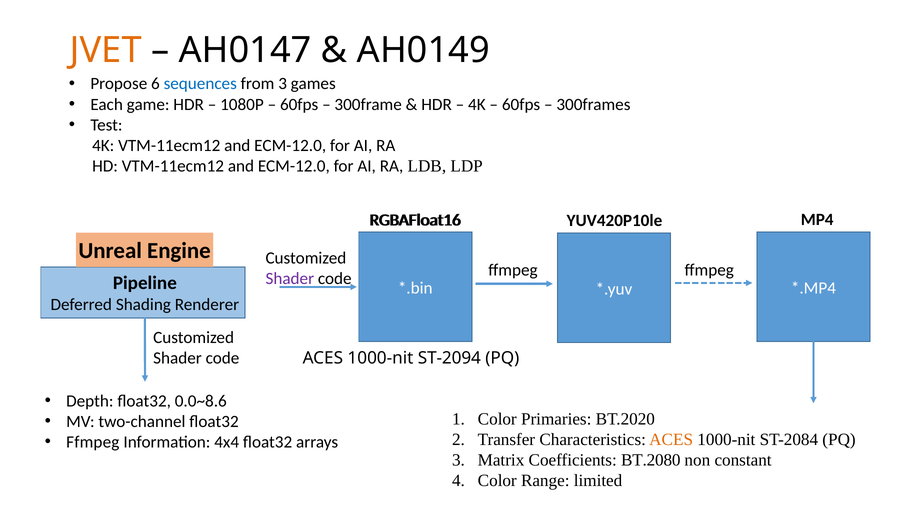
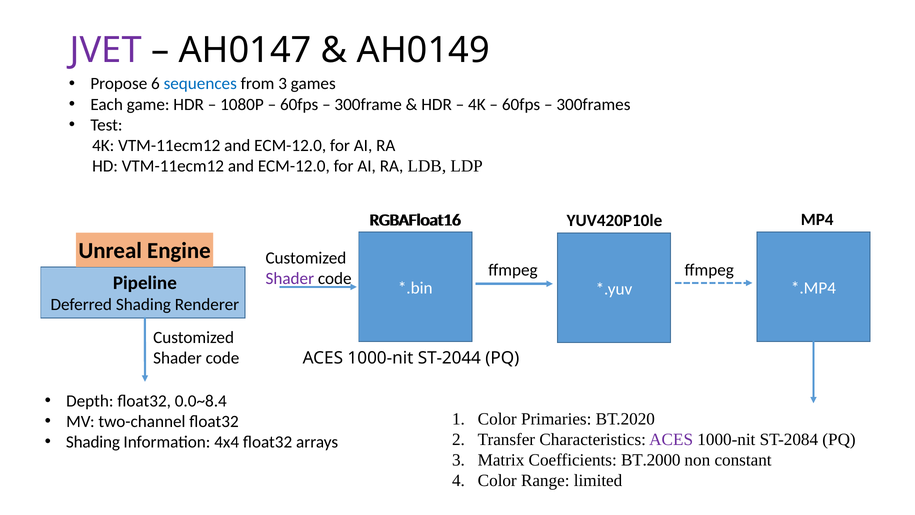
JVET colour: orange -> purple
ST-2094: ST-2094 -> ST-2044
0.0~8.6: 0.0~8.6 -> 0.0~8.4
ACES at (671, 439) colour: orange -> purple
Ffmpeg at (93, 442): Ffmpeg -> Shading
BT.2080: BT.2080 -> BT.2000
